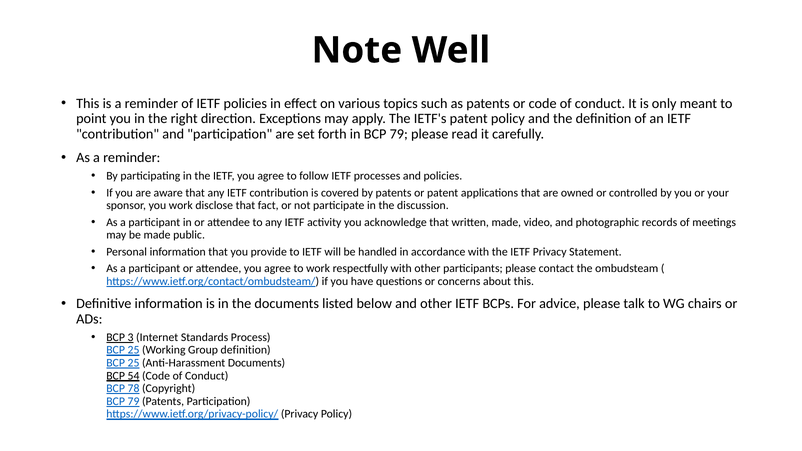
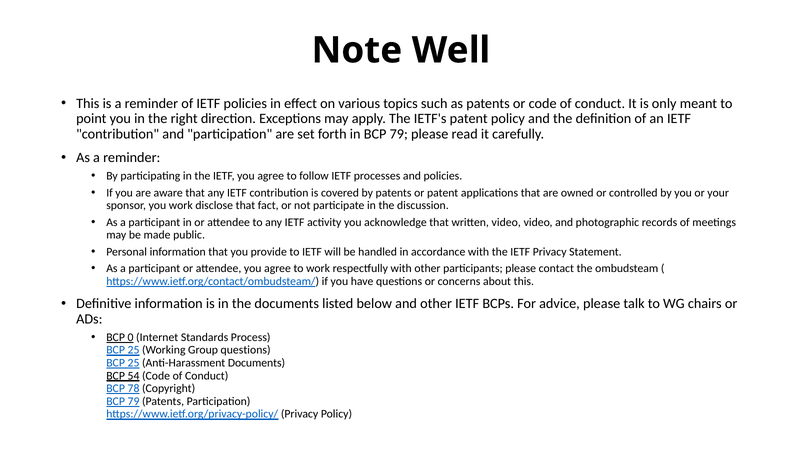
written made: made -> video
3: 3 -> 0
Group definition: definition -> questions
